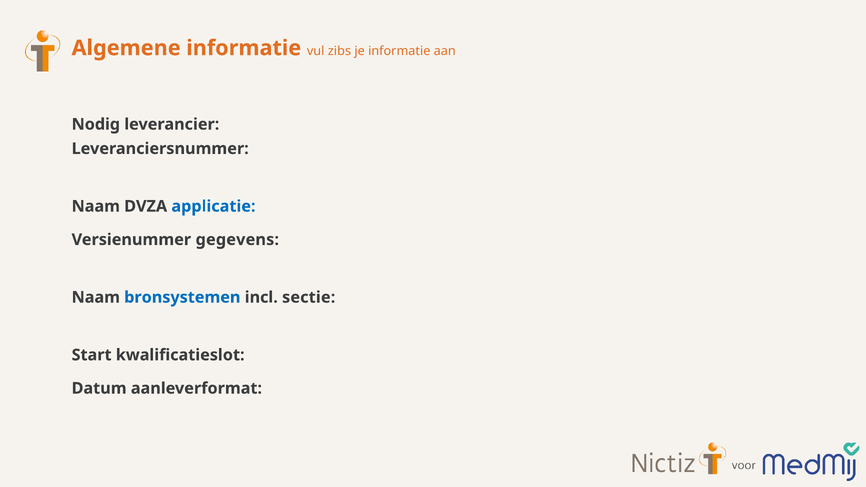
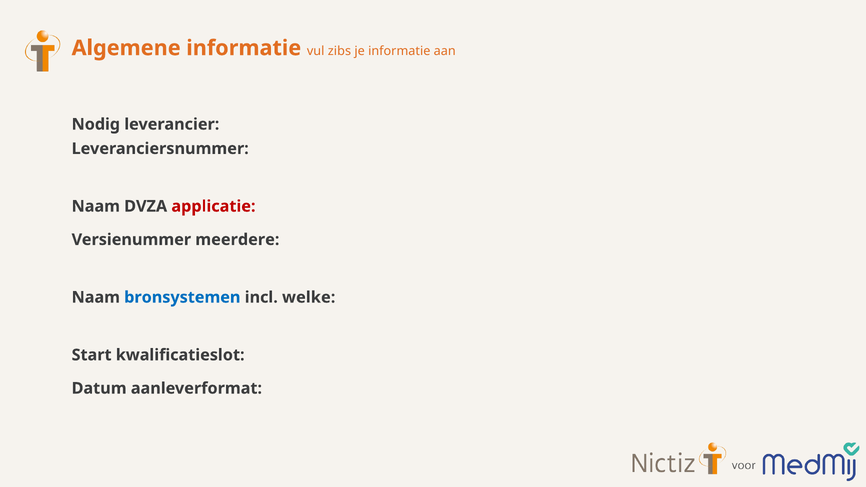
applicatie colour: blue -> red
gegevens: gegevens -> meerdere
sectie: sectie -> welke
